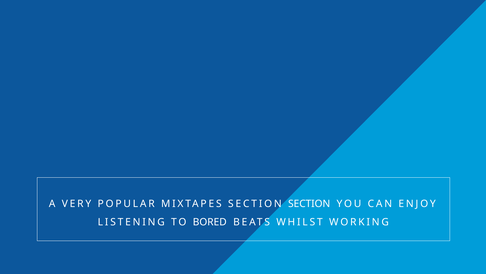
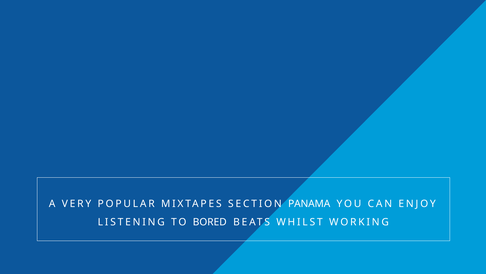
SECTION SECTION: SECTION -> PANAMA
